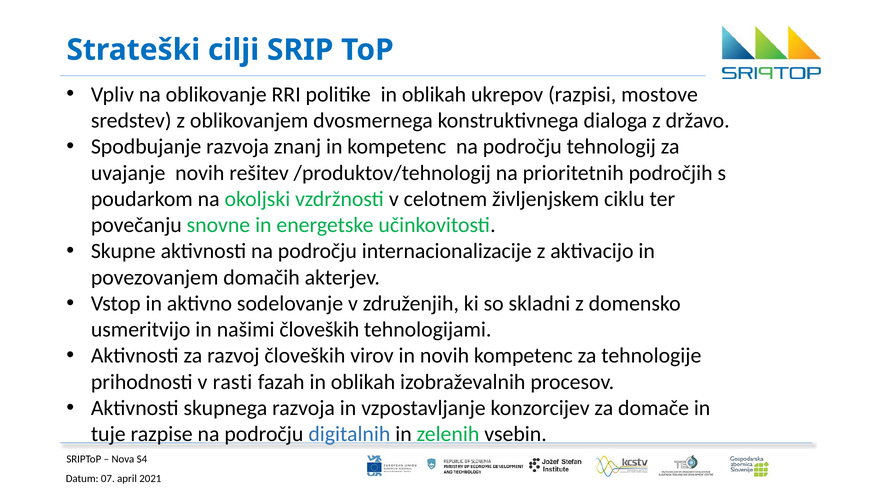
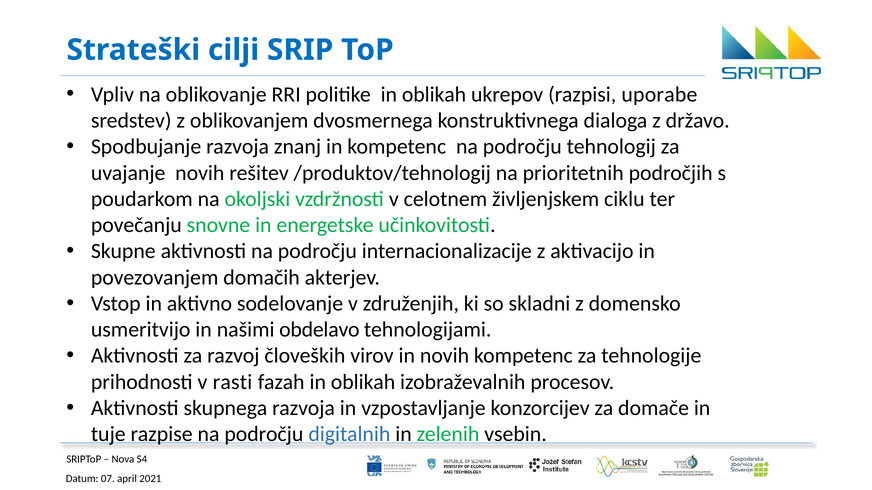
mostove: mostove -> uporabe
našimi človeških: človeških -> obdelavo
